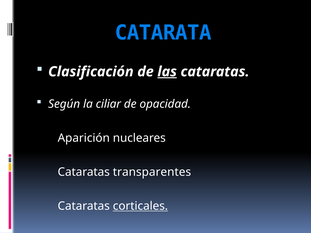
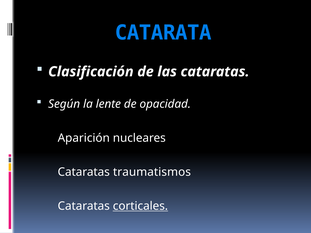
las underline: present -> none
ciliar: ciliar -> lente
transparentes: transparentes -> traumatismos
